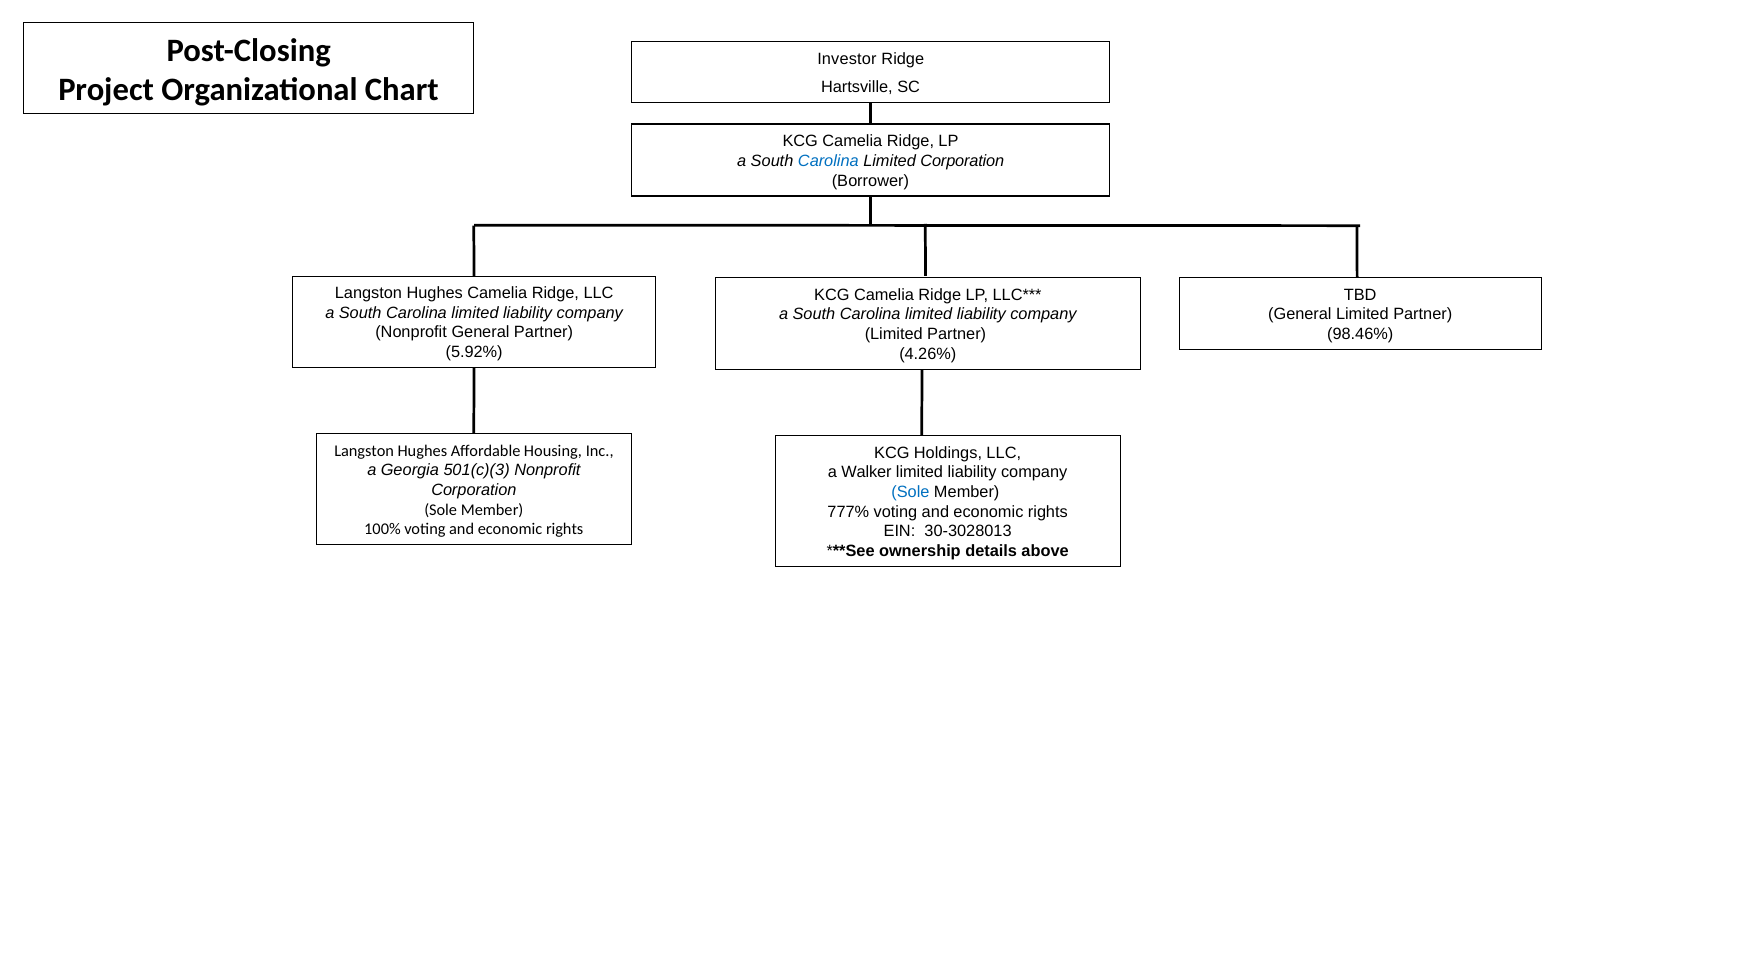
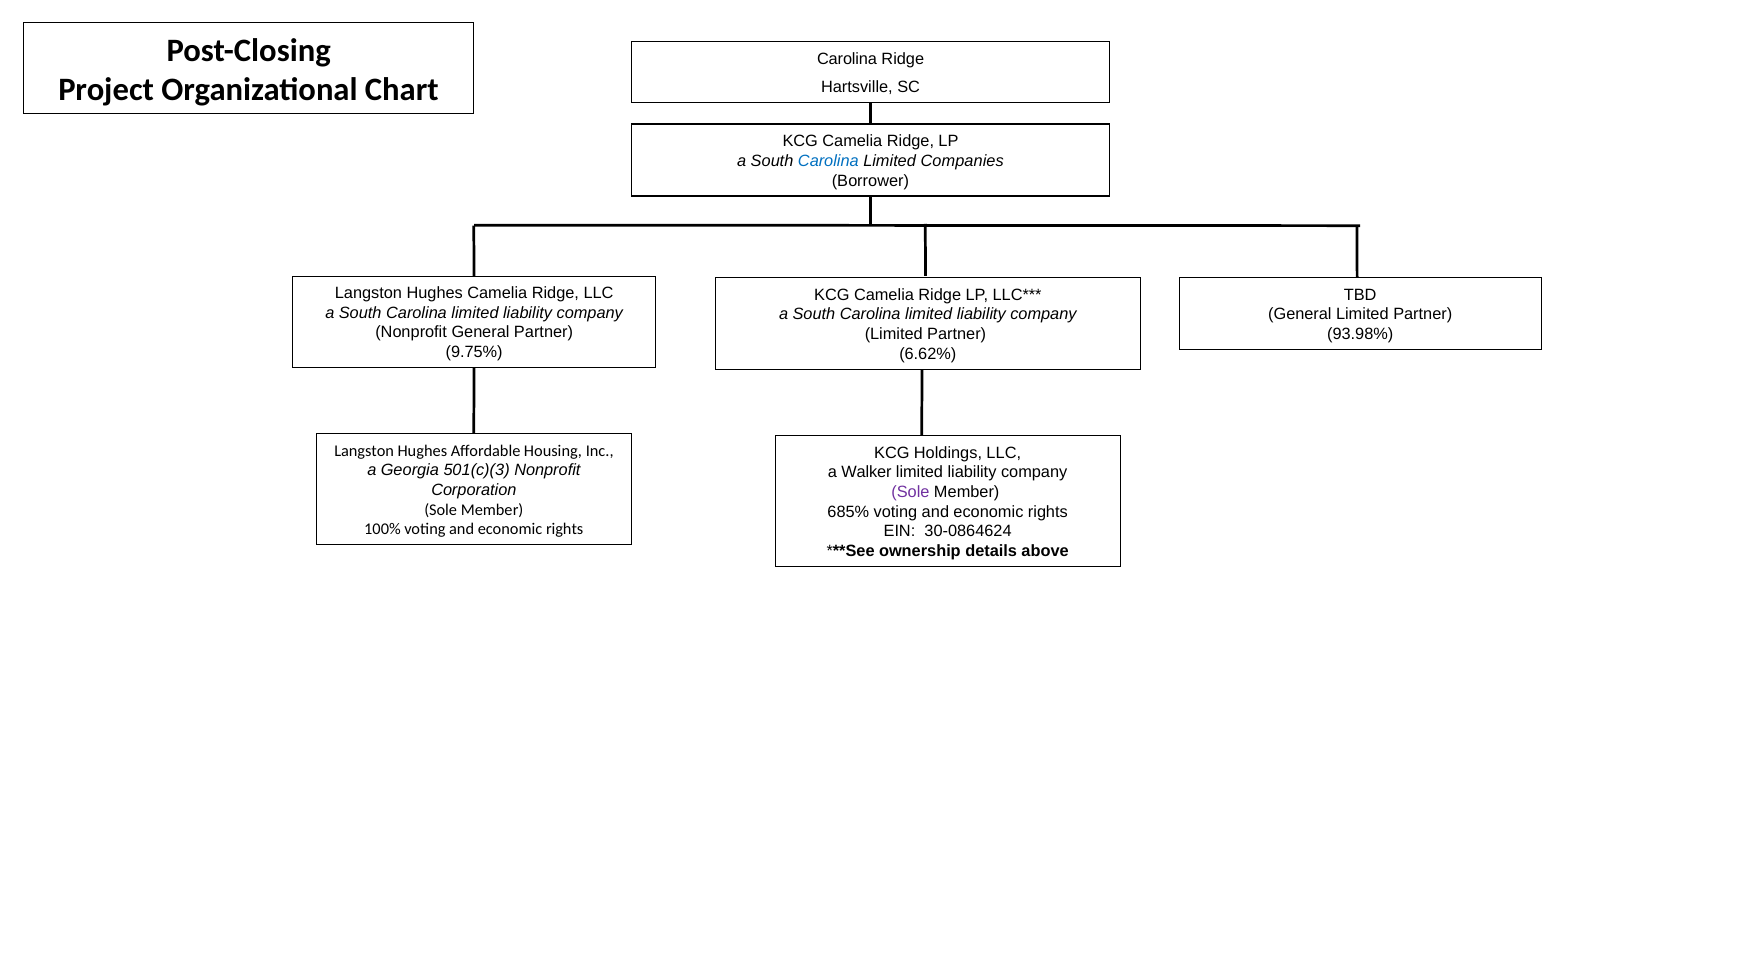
Investor at (847, 59): Investor -> Carolina
Limited Corporation: Corporation -> Companies
98.46%: 98.46% -> 93.98%
5.92%: 5.92% -> 9.75%
4.26%: 4.26% -> 6.62%
Sole at (910, 492) colour: blue -> purple
777%: 777% -> 685%
30-3028013: 30-3028013 -> 30-0864624
